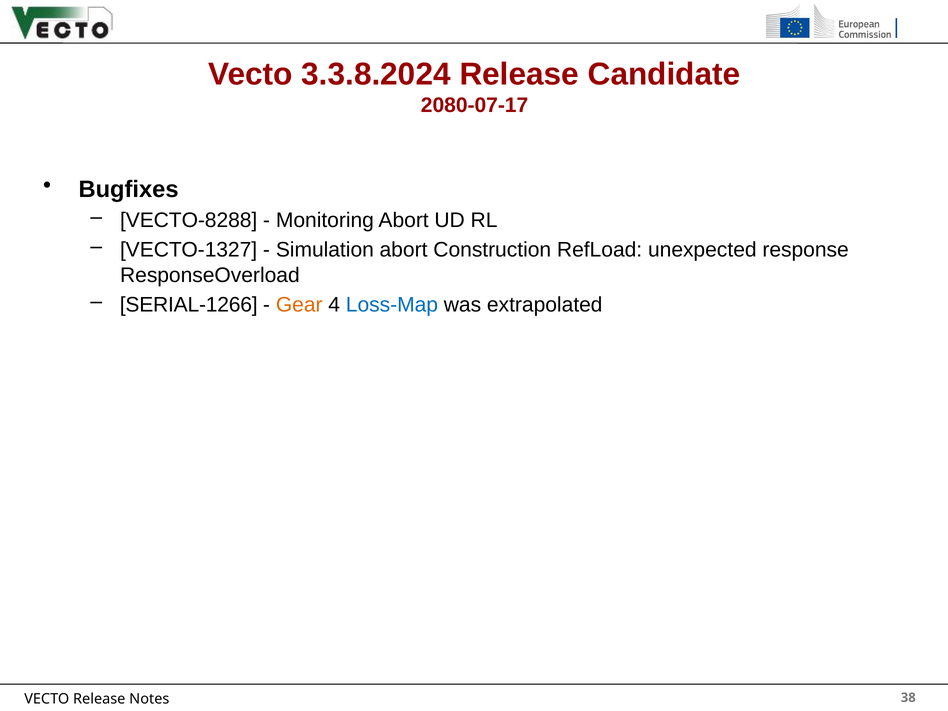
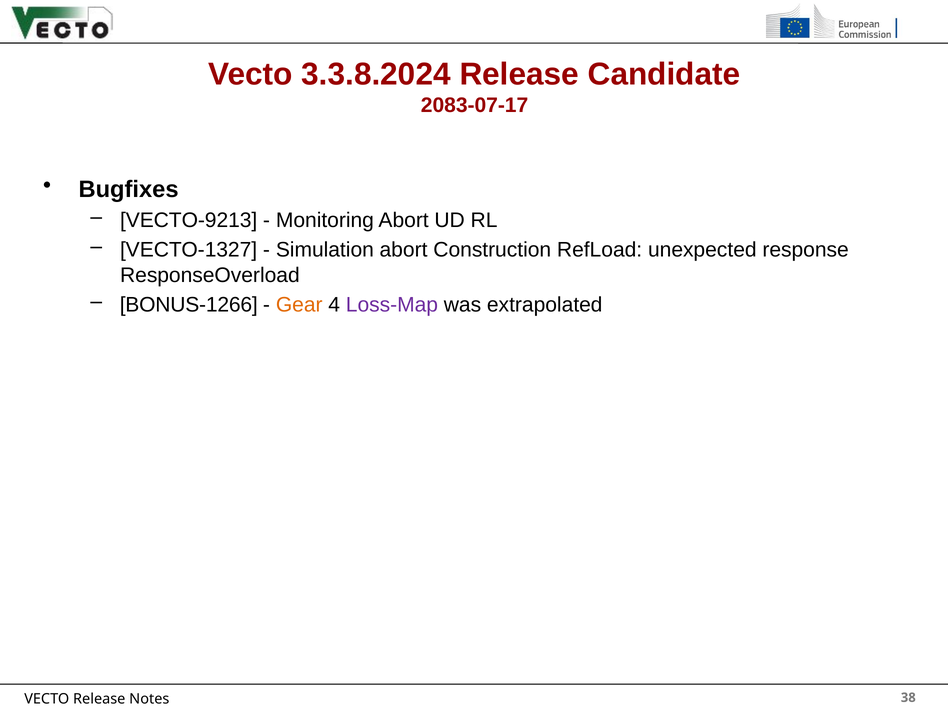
2080-07-17: 2080-07-17 -> 2083-07-17
VECTO-8288: VECTO-8288 -> VECTO-9213
SERIAL-1266: SERIAL-1266 -> BONUS-1266
Loss-Map colour: blue -> purple
